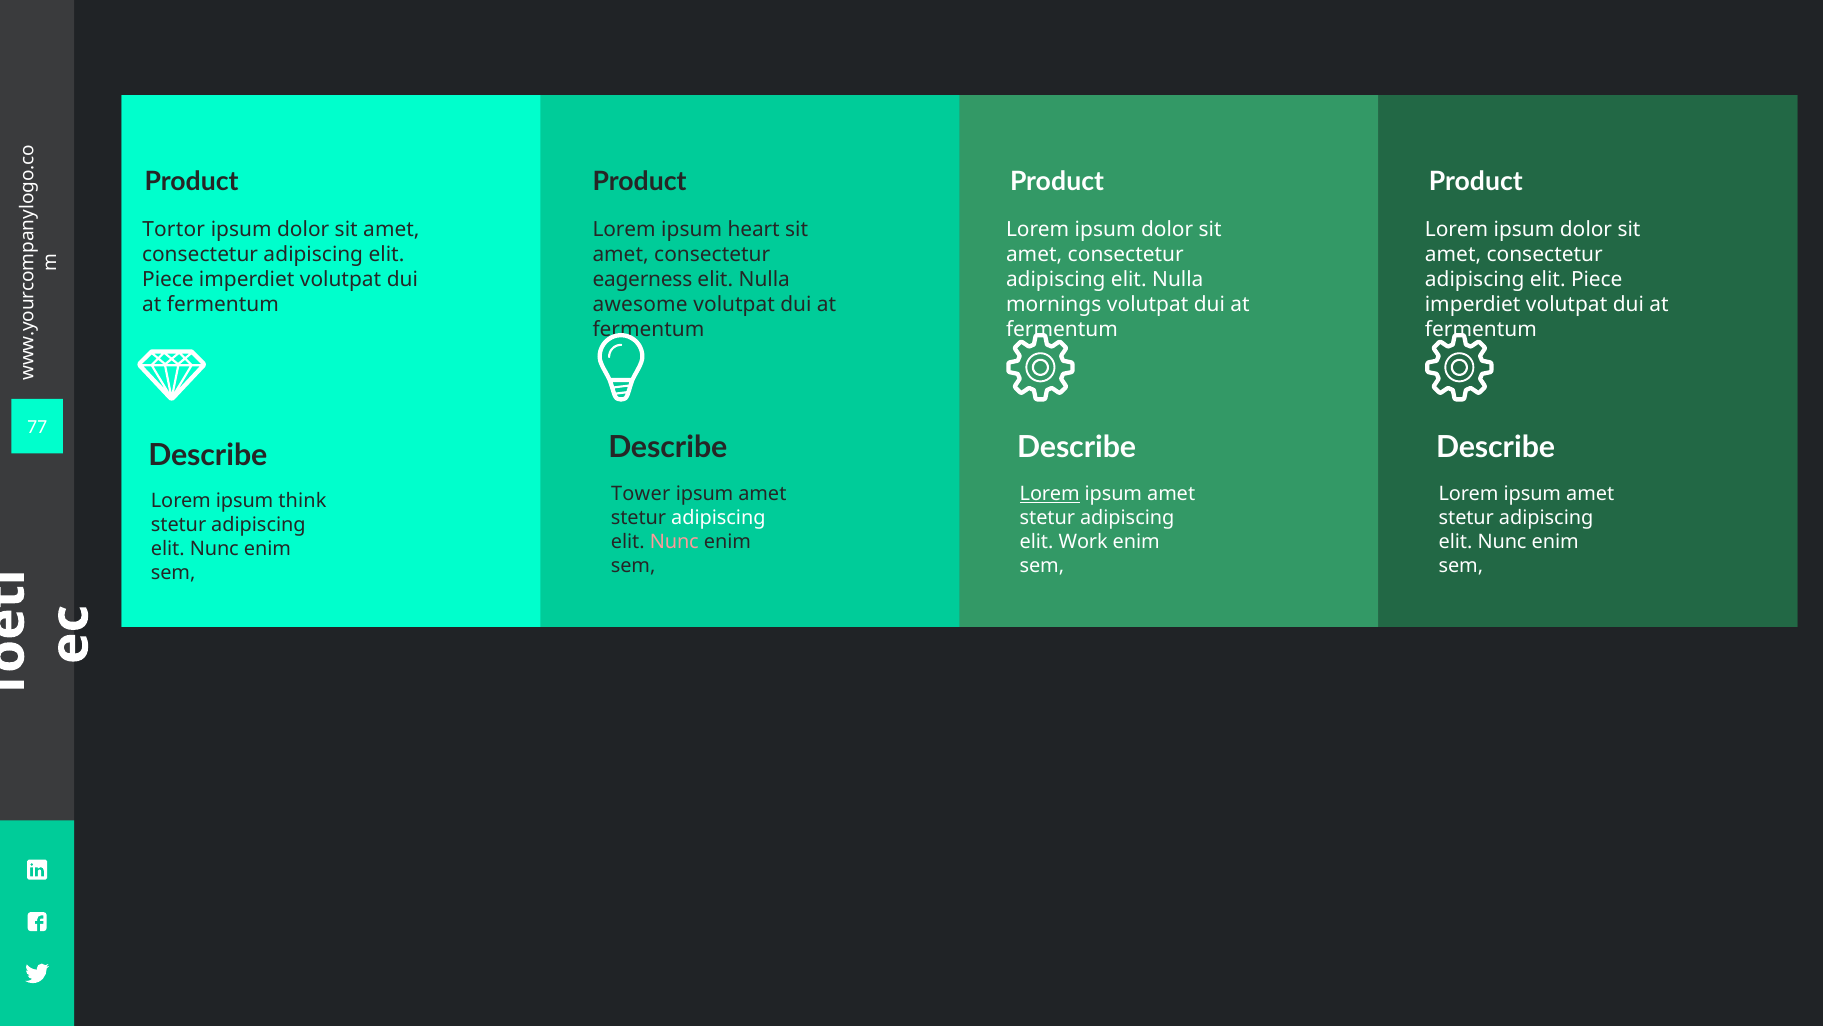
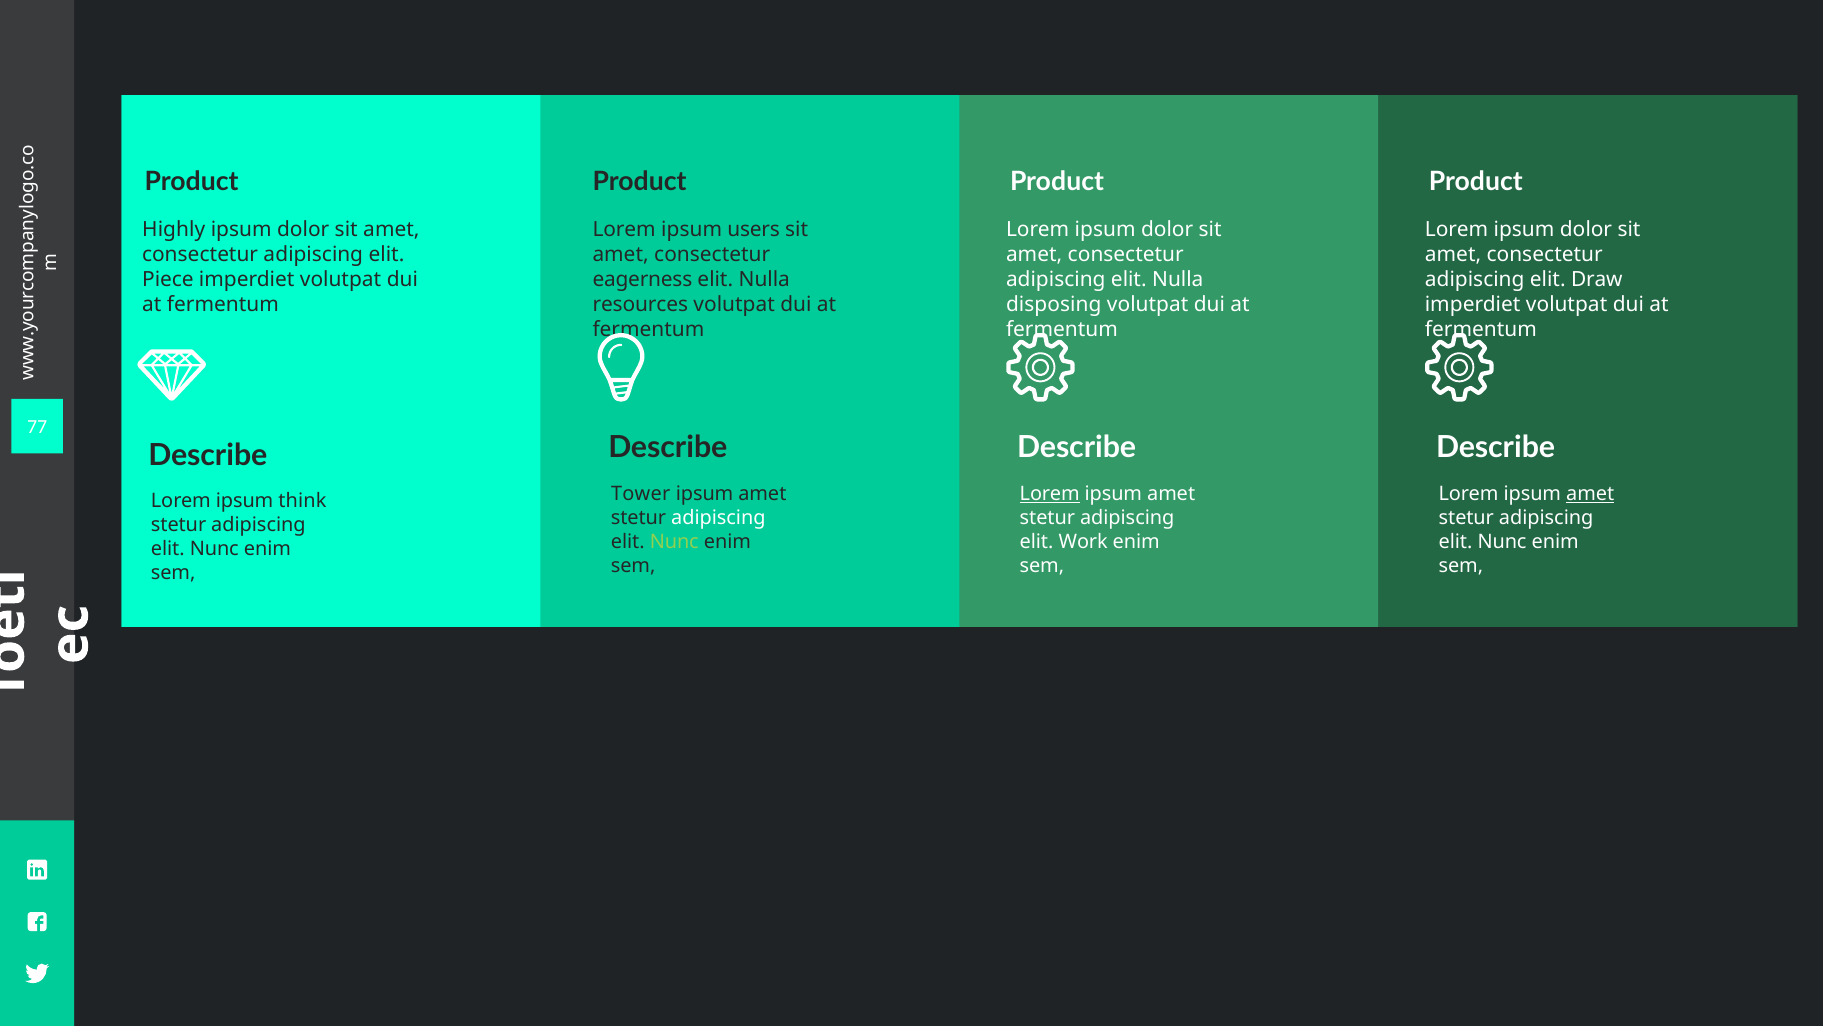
Tortor: Tortor -> Highly
heart: heart -> users
Piece at (1597, 279): Piece -> Draw
awesome: awesome -> resources
mornings: mornings -> disposing
amet at (1590, 493) underline: none -> present
Nunc at (674, 541) colour: pink -> light green
